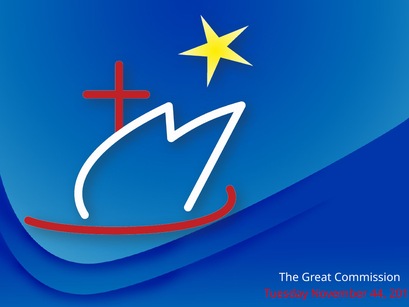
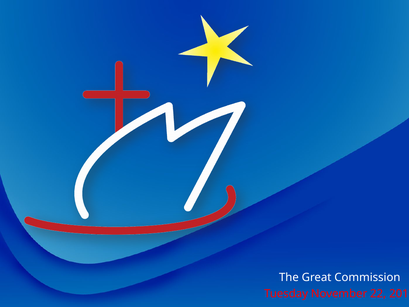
44: 44 -> 22
